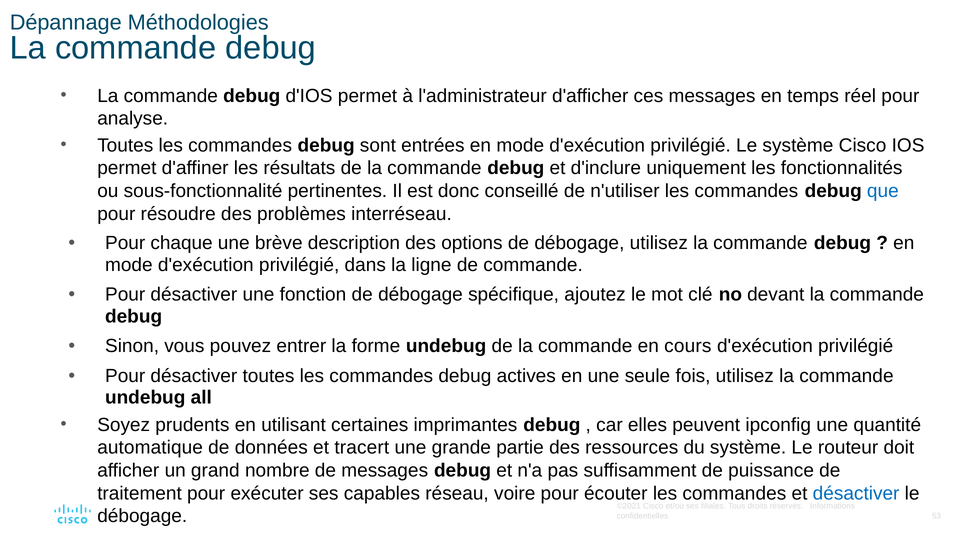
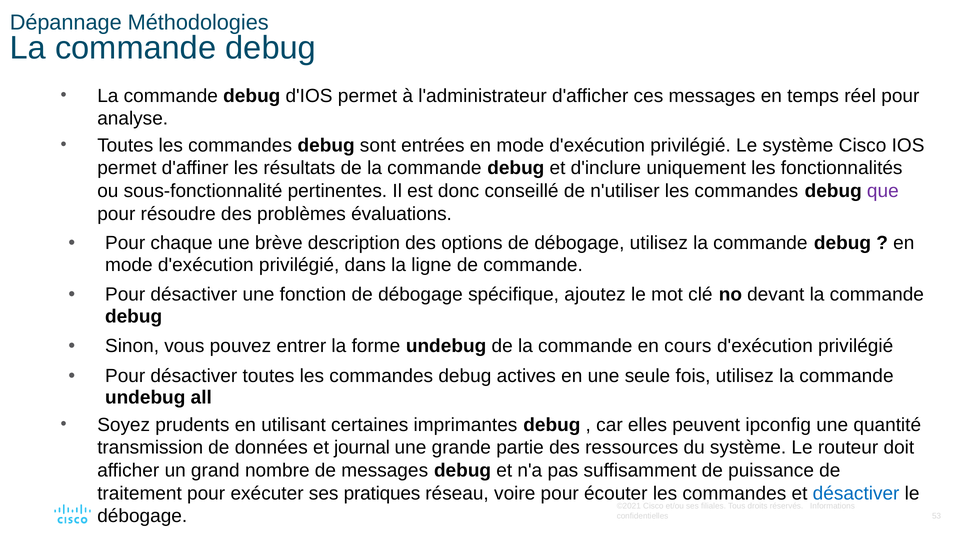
que colour: blue -> purple
interréseau: interréseau -> évaluations
automatique: automatique -> transmission
tracert: tracert -> journal
capables: capables -> pratiques
